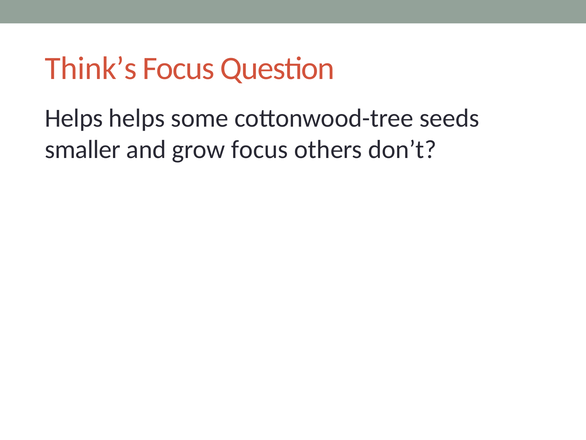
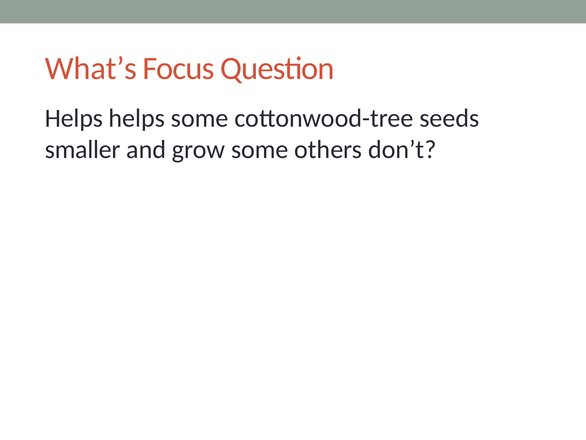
Think’s: Think’s -> What’s
grow focus: focus -> some
